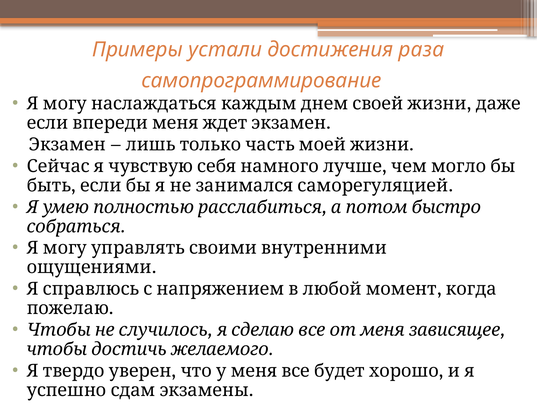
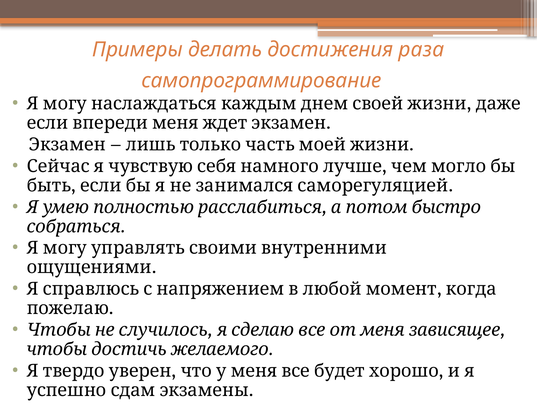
устали: устали -> делать
